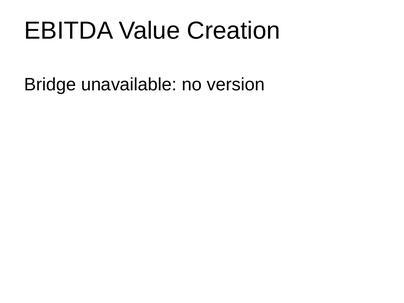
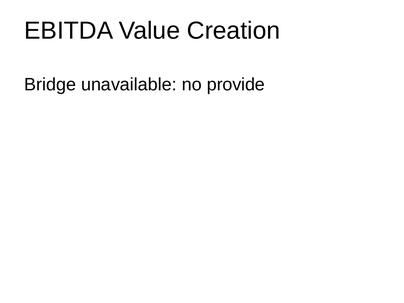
version: version -> provide
